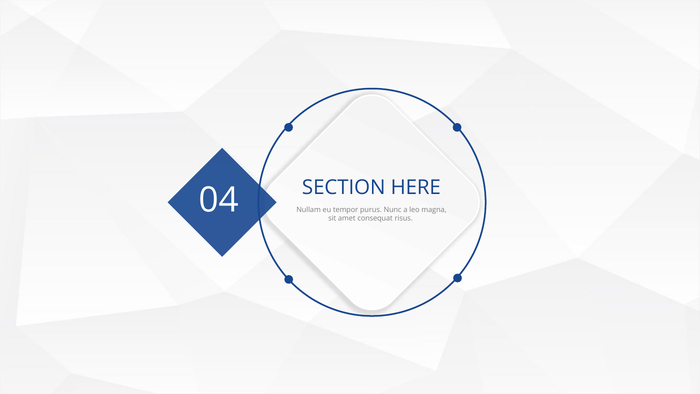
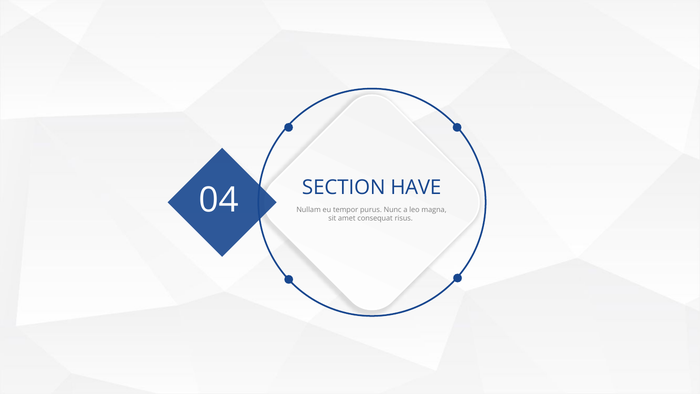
HERE: HERE -> HAVE
